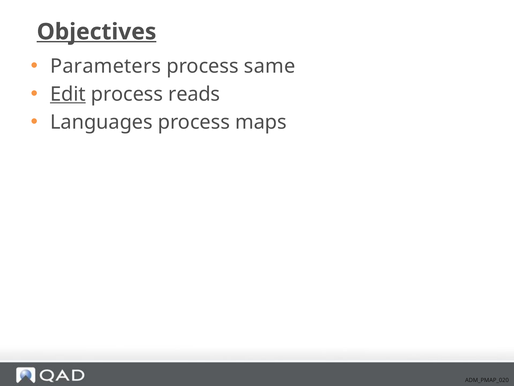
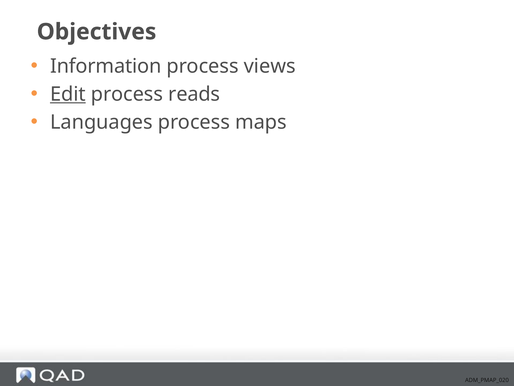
Objectives underline: present -> none
Parameters: Parameters -> Information
same: same -> views
